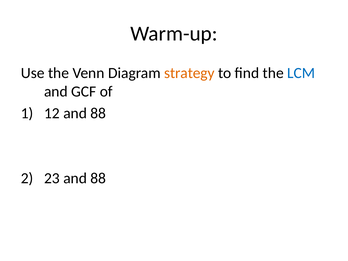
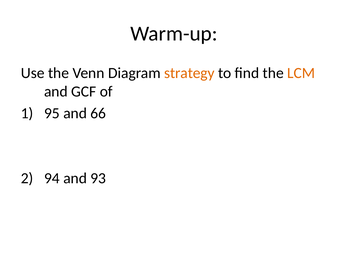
LCM colour: blue -> orange
12: 12 -> 95
88 at (98, 113): 88 -> 66
23: 23 -> 94
88 at (98, 178): 88 -> 93
